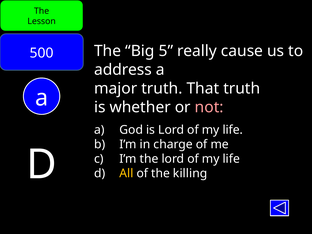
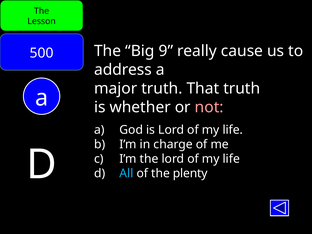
5: 5 -> 9
All colour: yellow -> light blue
killing: killing -> plenty
